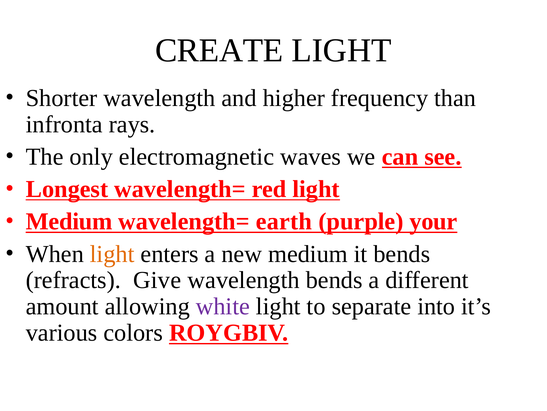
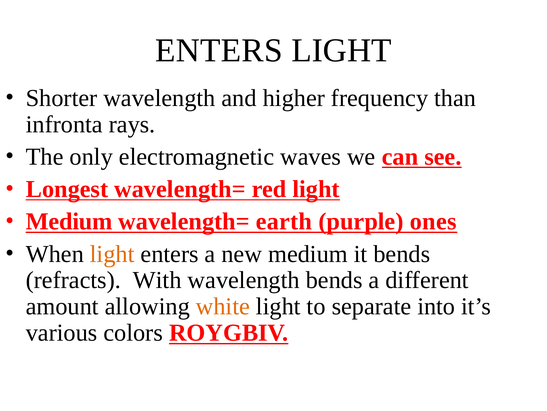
CREATE at (219, 50): CREATE -> ENTERS
your: your -> ones
Give: Give -> With
white colour: purple -> orange
